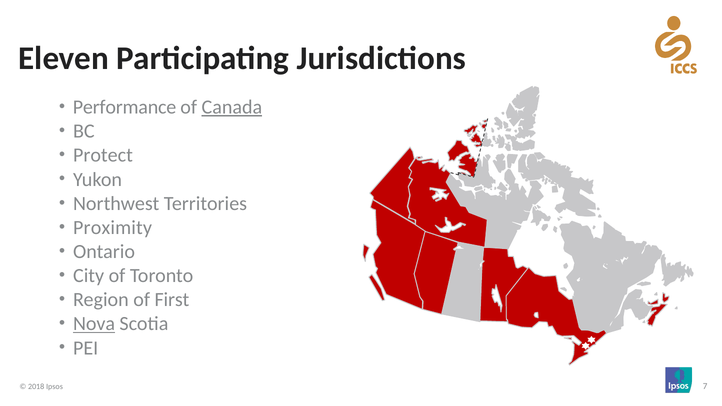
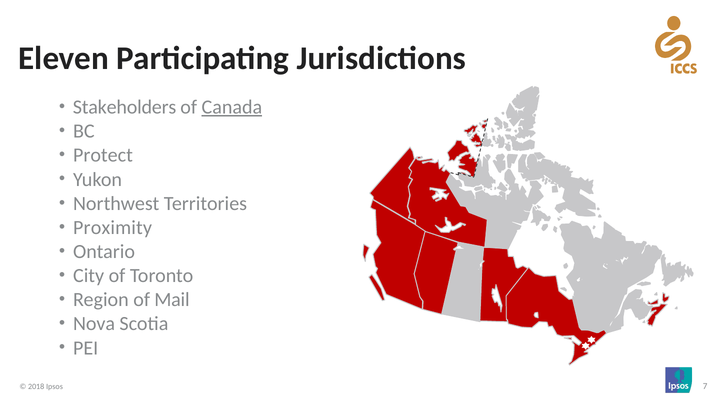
Performance: Performance -> Stakeholders
First: First -> Mail
Nova underline: present -> none
